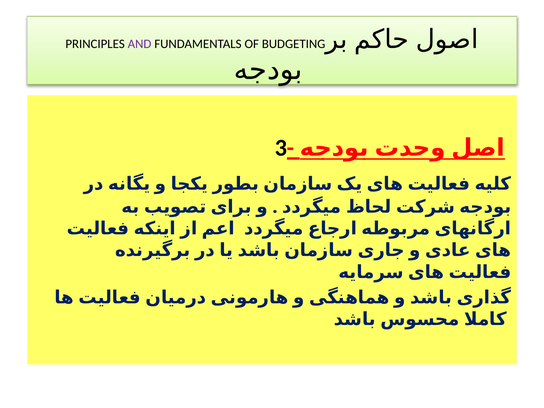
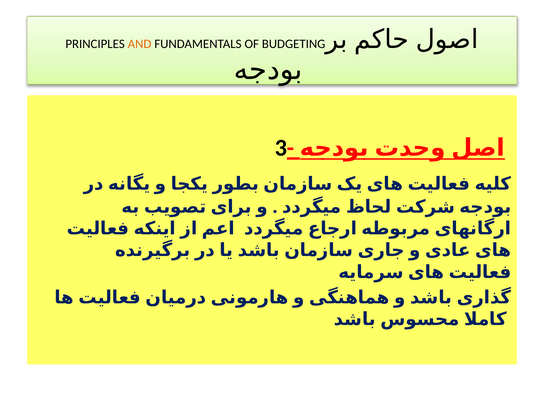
AND colour: purple -> orange
